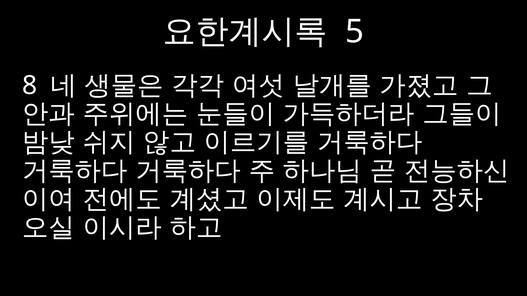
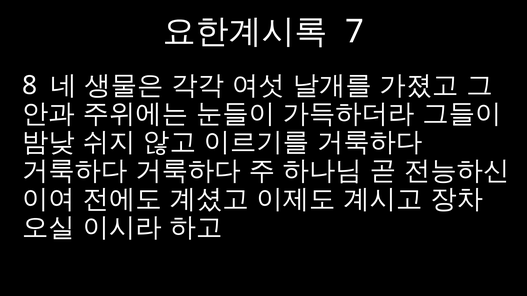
5: 5 -> 7
